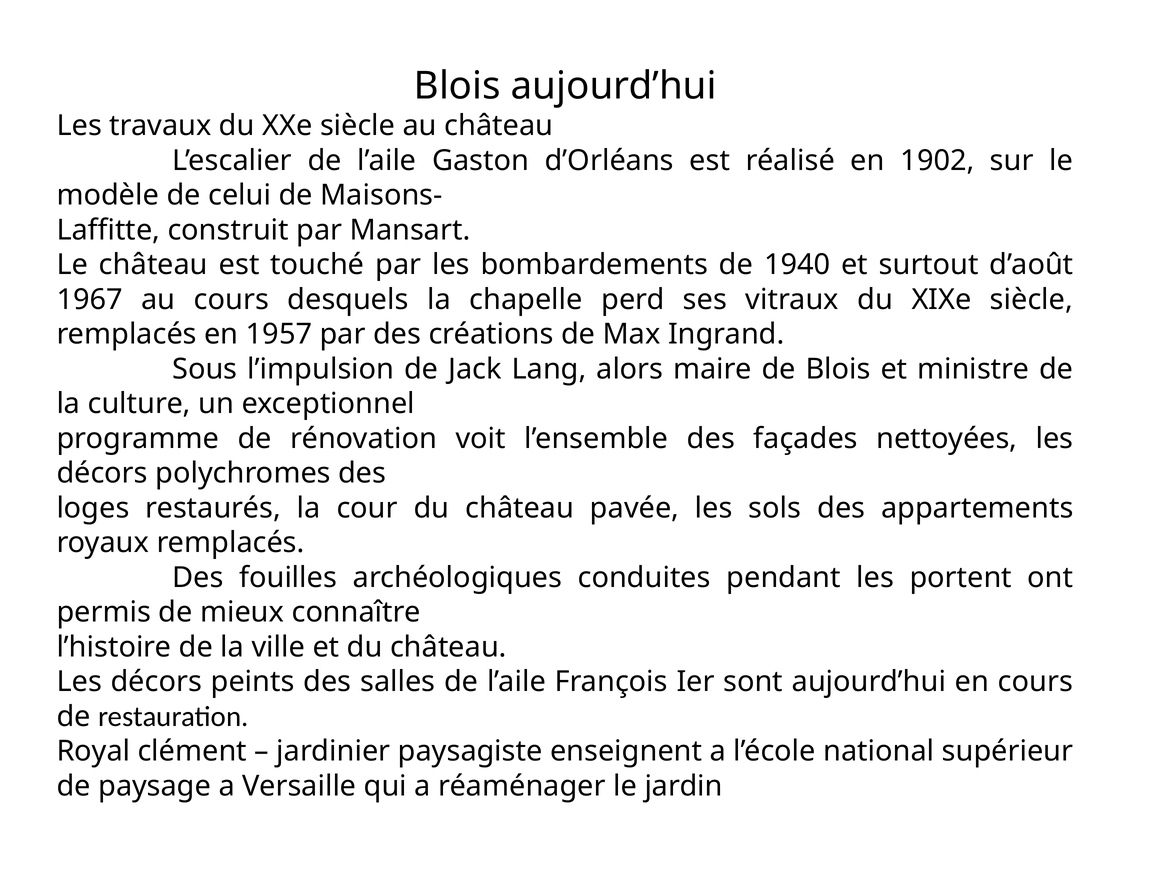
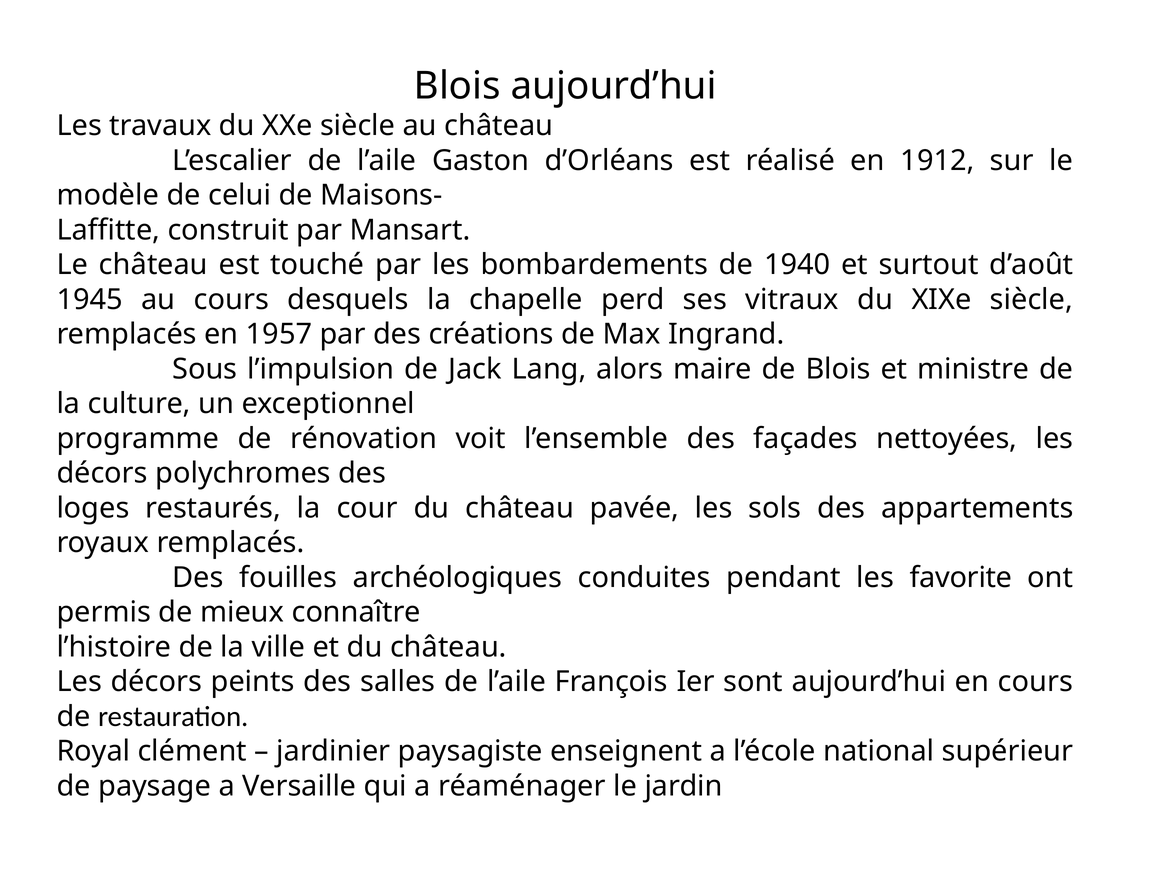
1902: 1902 -> 1912
1967: 1967 -> 1945
portent: portent -> favorite
